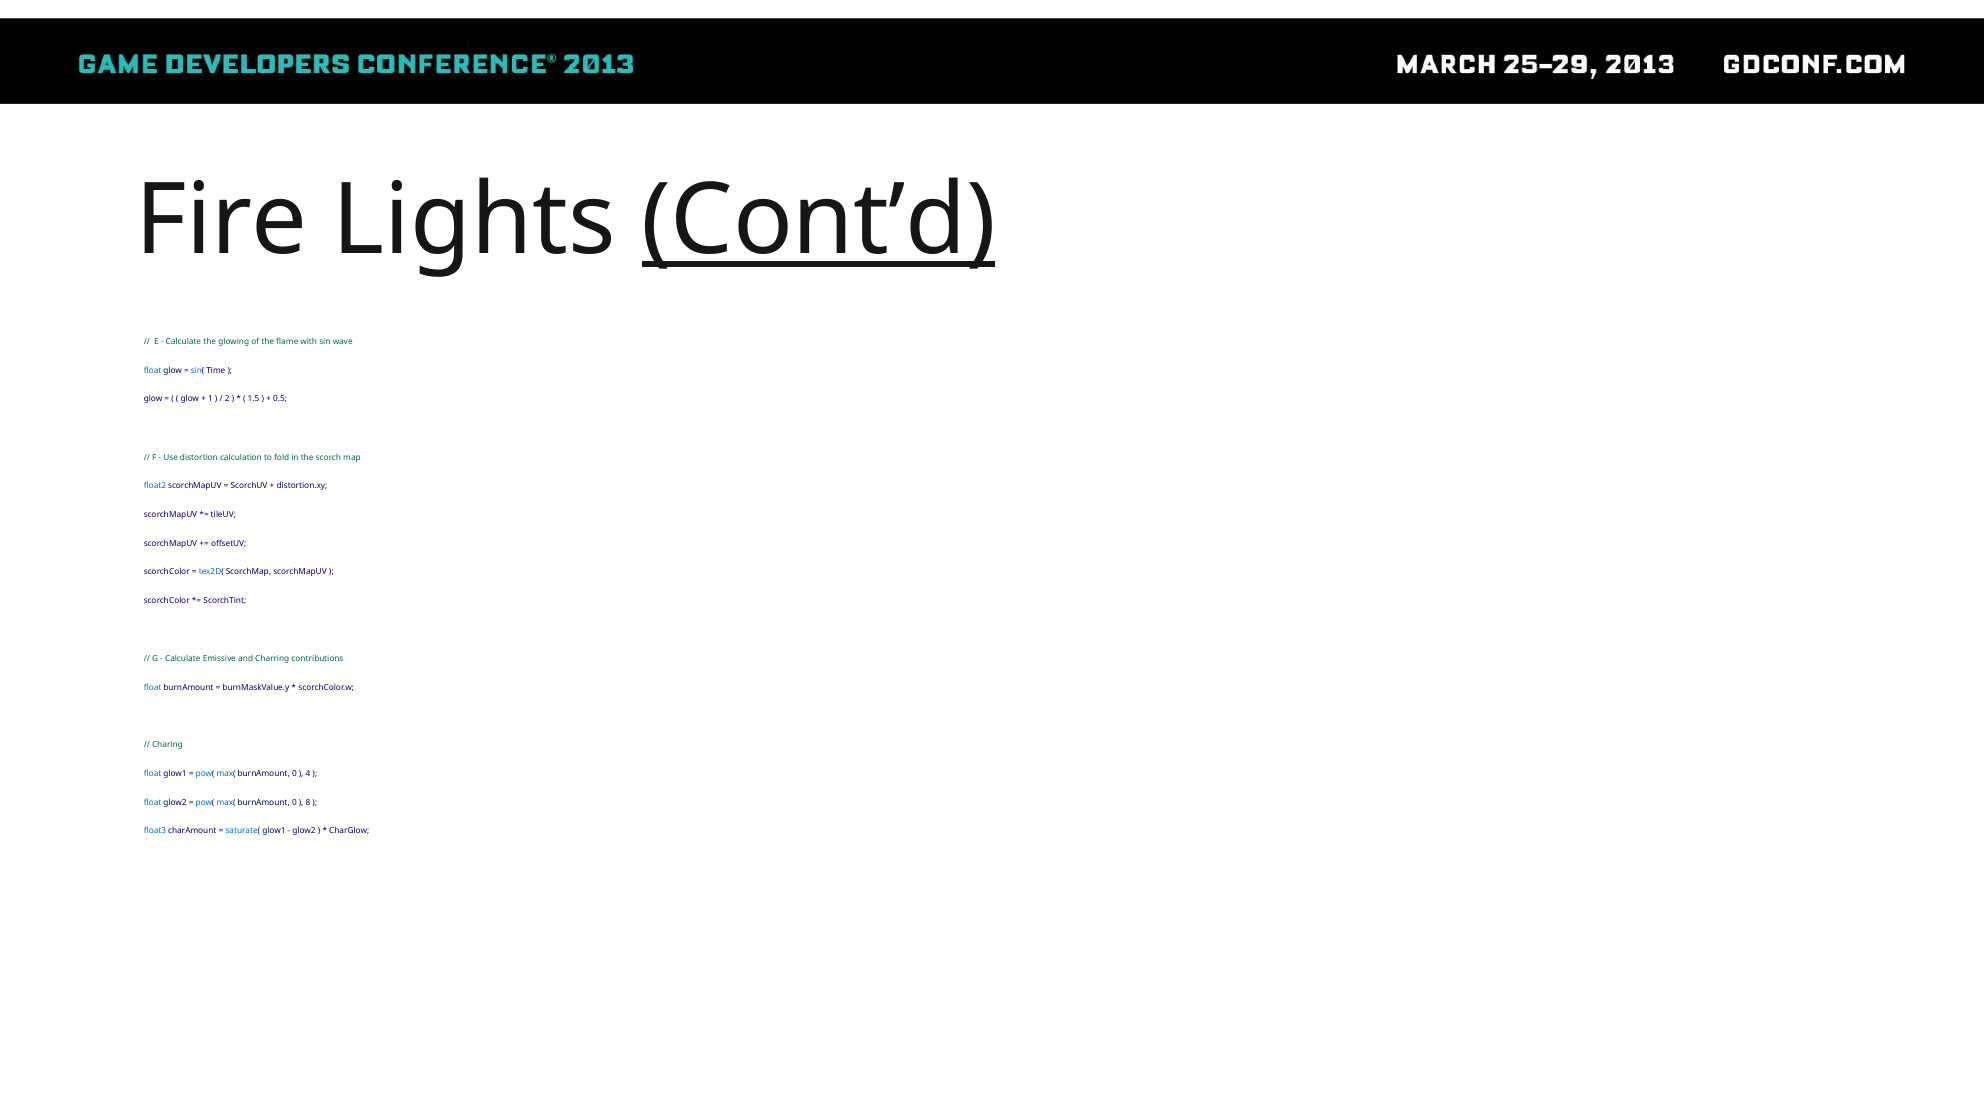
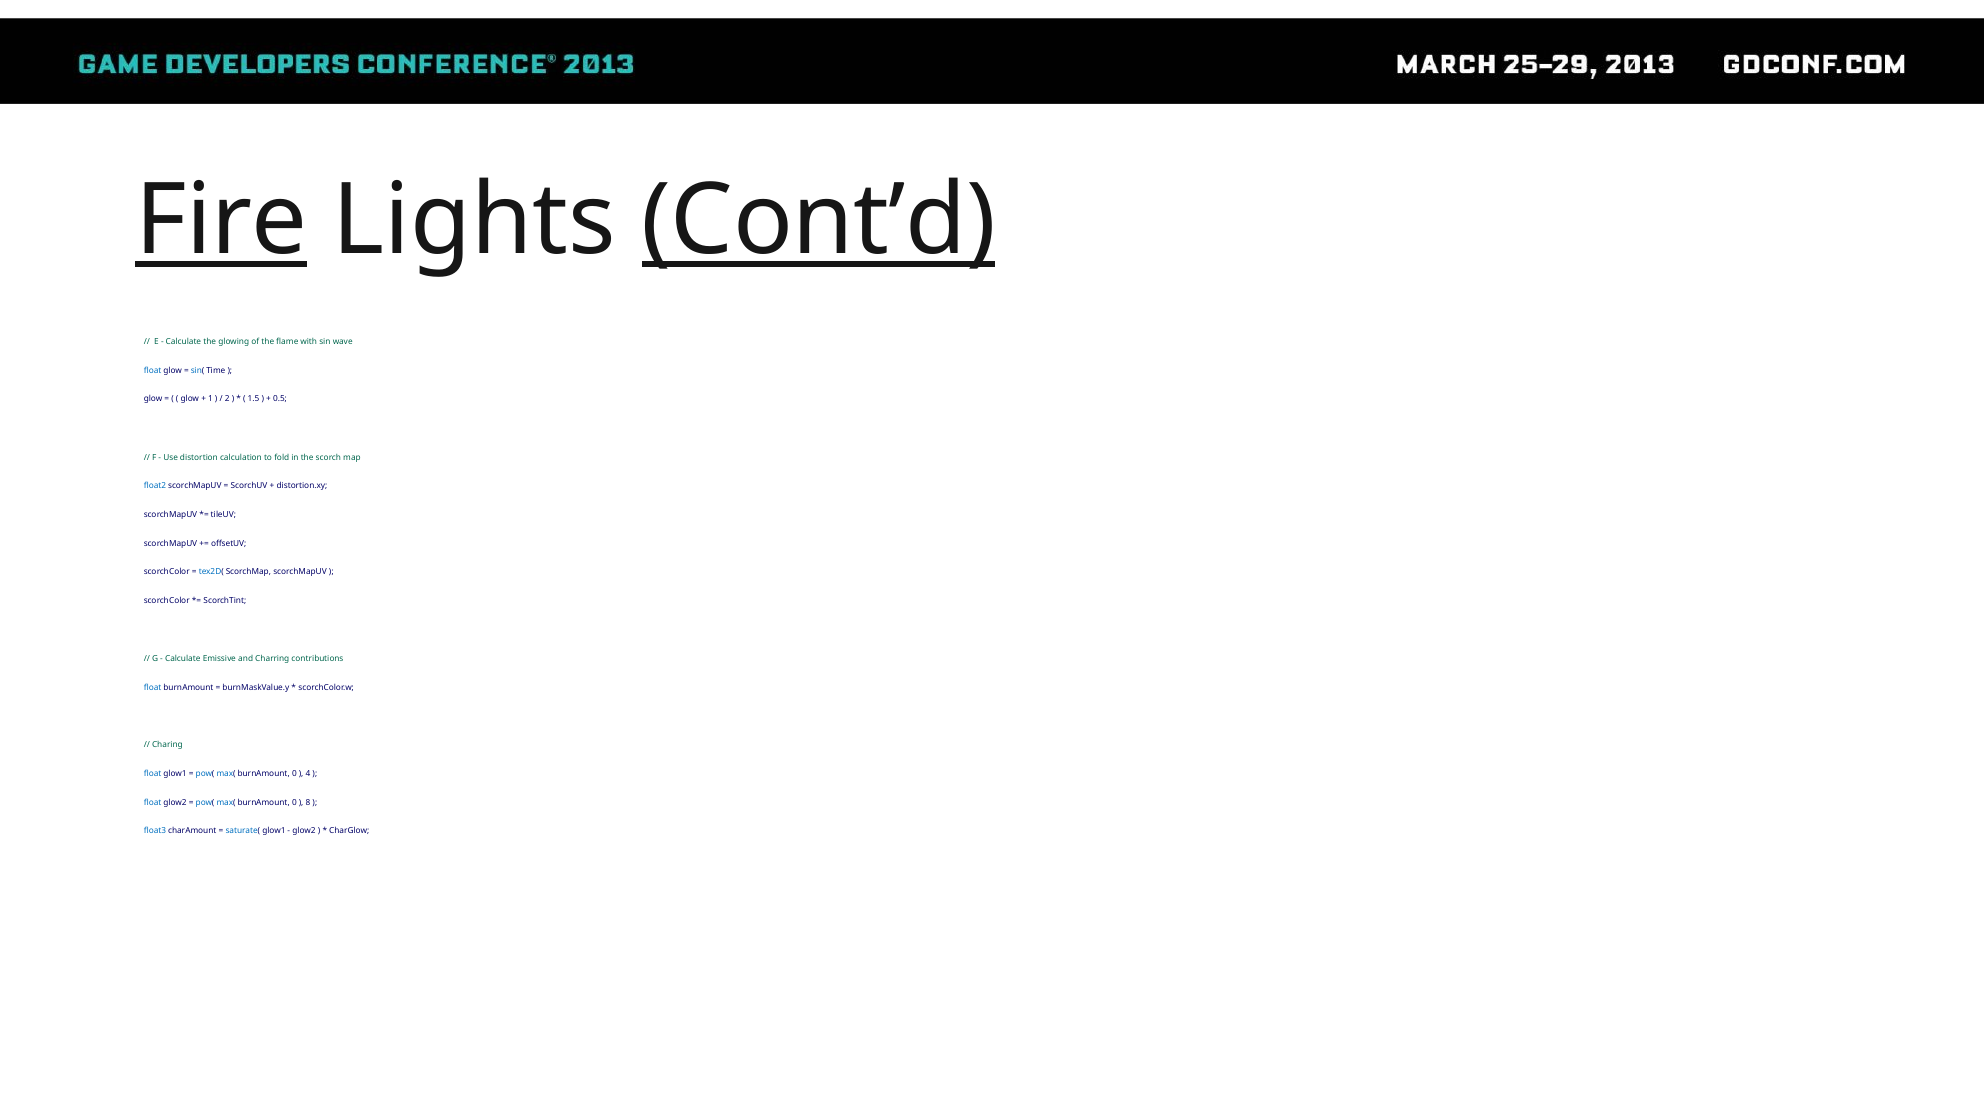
Fire underline: none -> present
